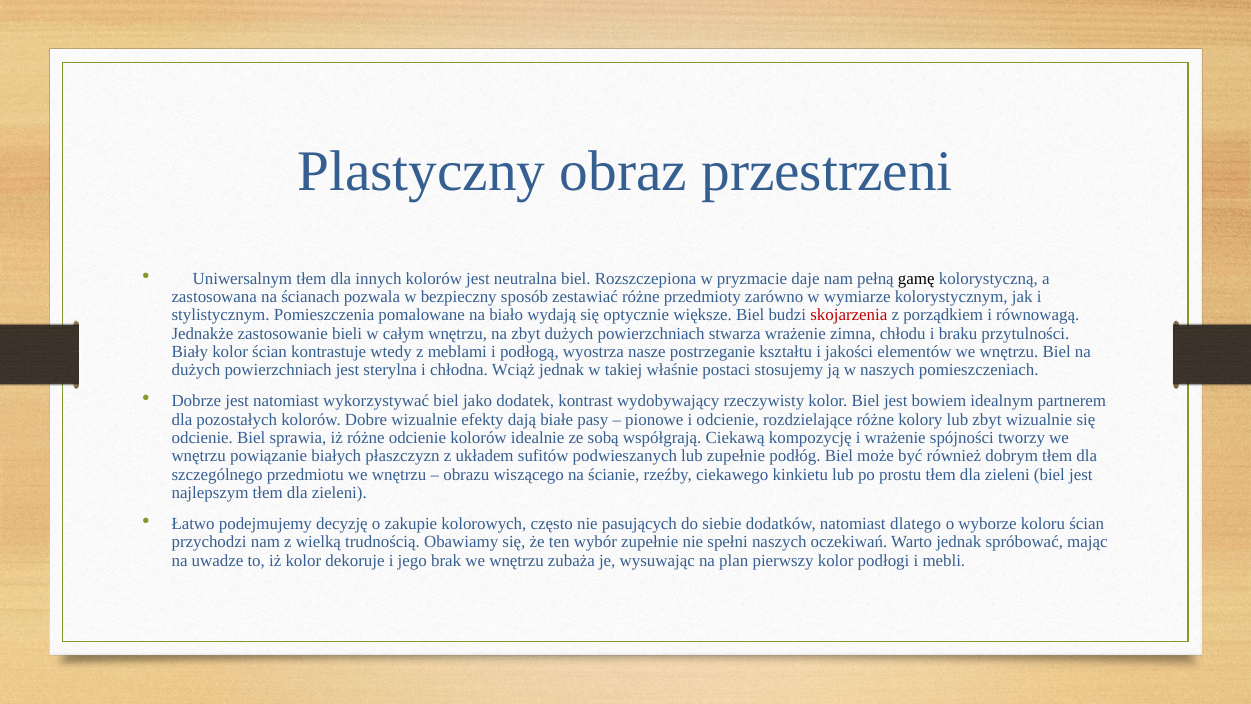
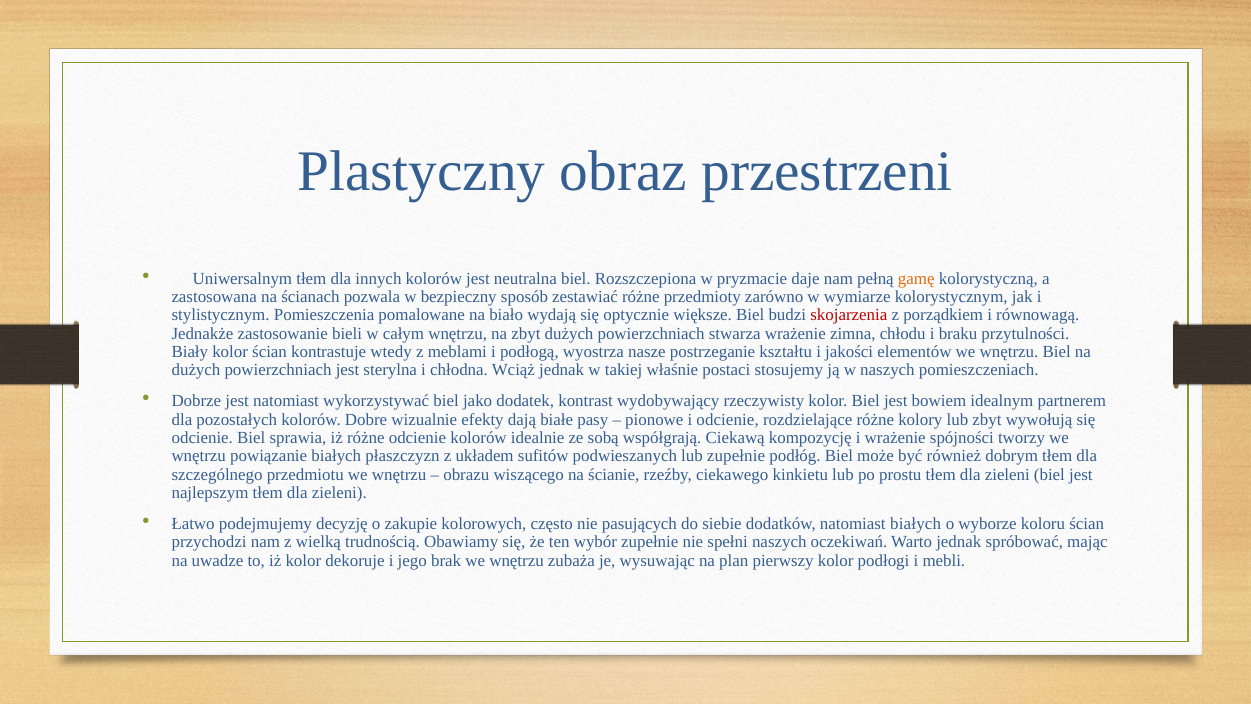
gamę colour: black -> orange
zbyt wizualnie: wizualnie -> wywołują
natomiast dlatego: dlatego -> białych
